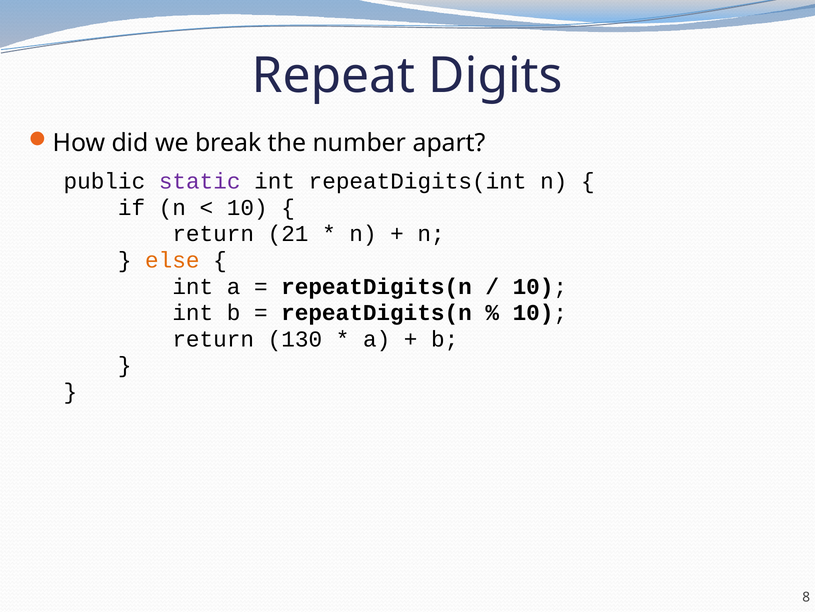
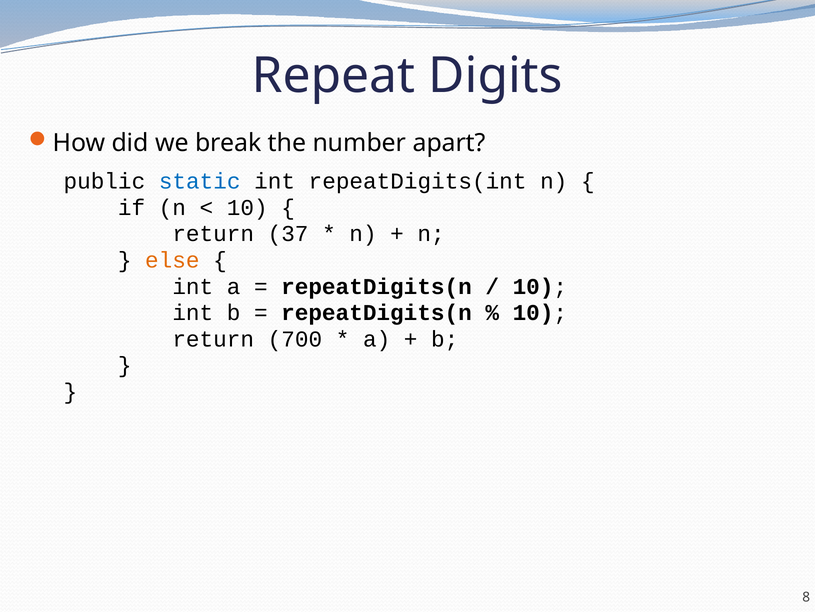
static colour: purple -> blue
21: 21 -> 37
130: 130 -> 700
